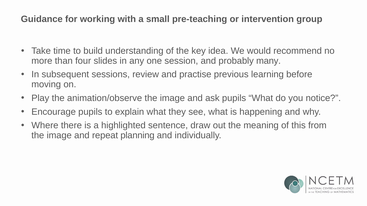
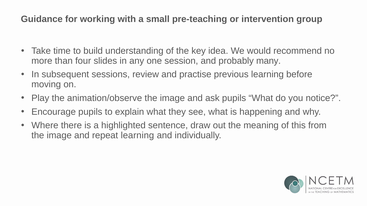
repeat planning: planning -> learning
